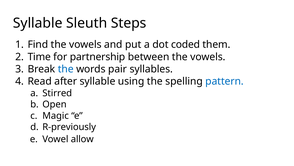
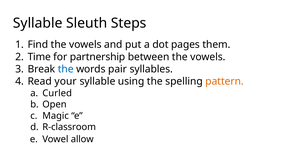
coded: coded -> pages
after: after -> your
pattern colour: blue -> orange
Stirred: Stirred -> Curled
R-previously: R-previously -> R-classroom
